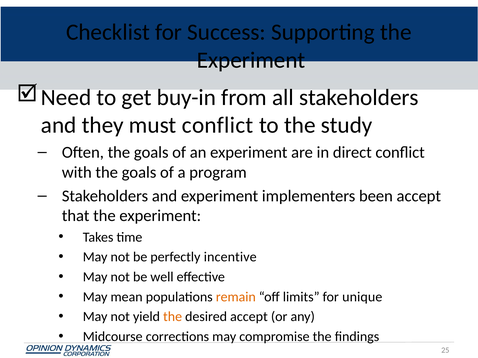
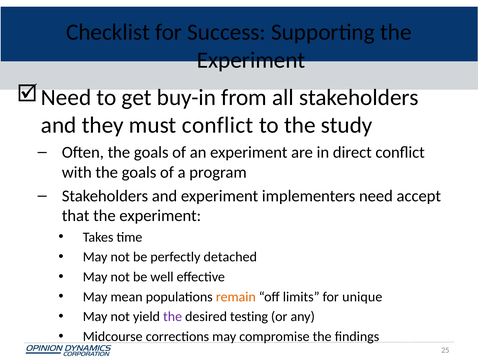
implementers been: been -> need
incentive: incentive -> detached
the at (173, 317) colour: orange -> purple
desired accept: accept -> testing
